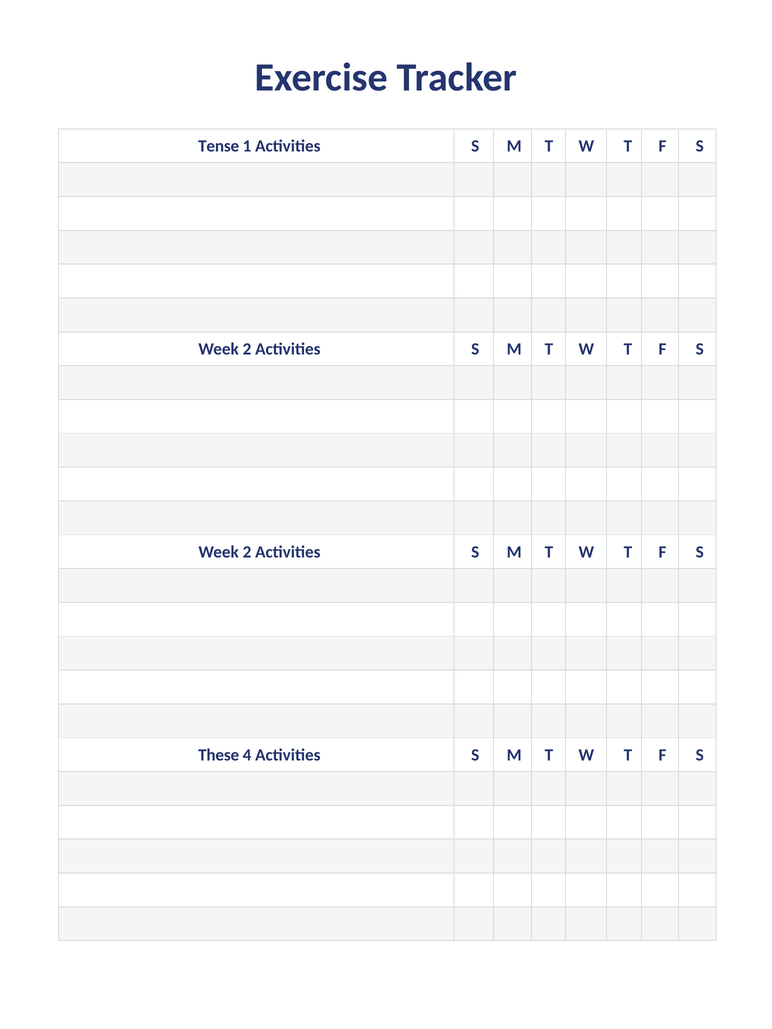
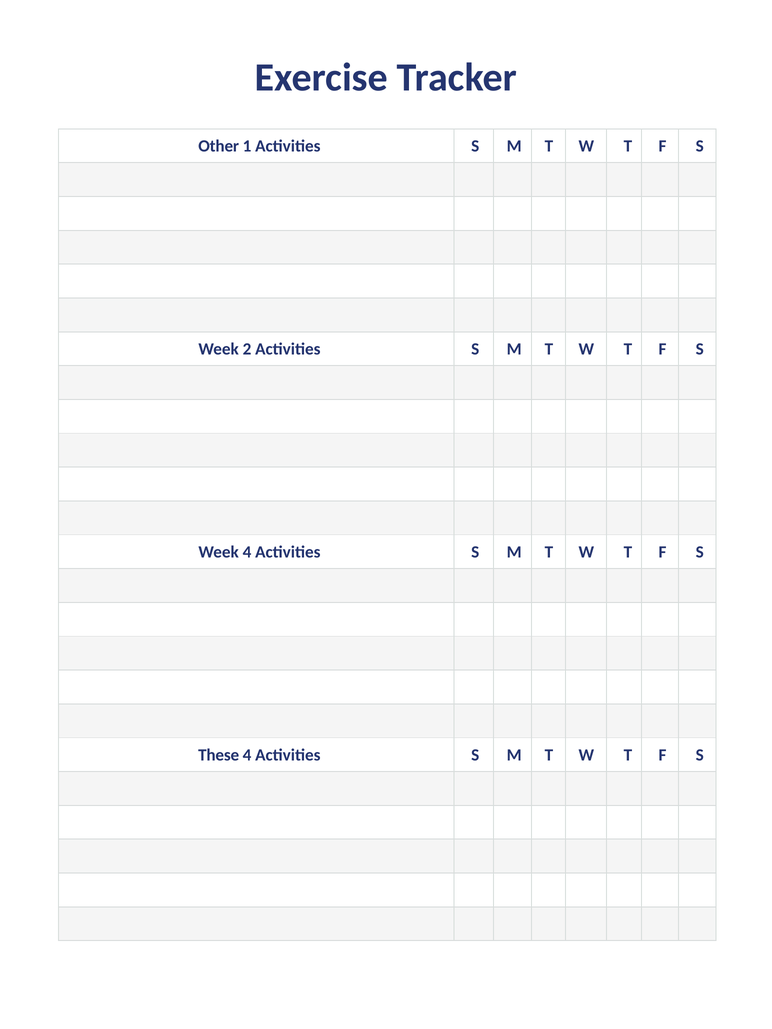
Tense: Tense -> Other
2 at (247, 552): 2 -> 4
